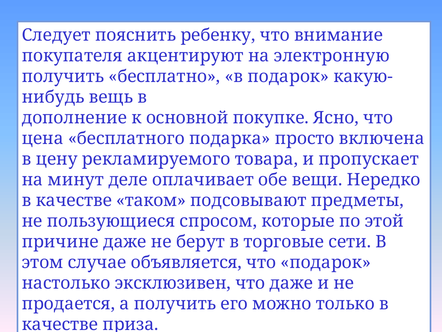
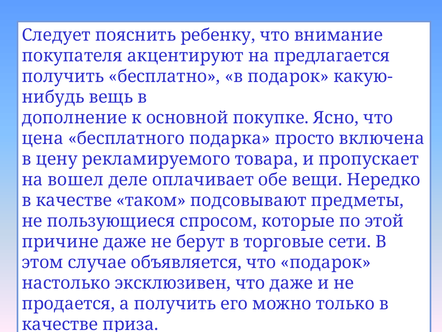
электронную: электронную -> предлагается
минут: минут -> вошел
